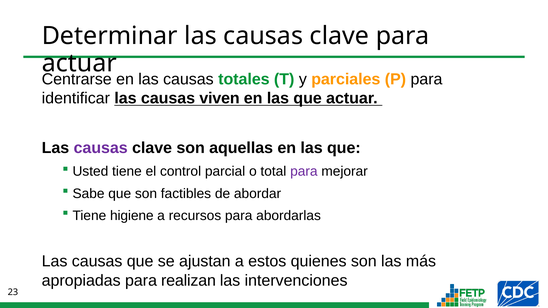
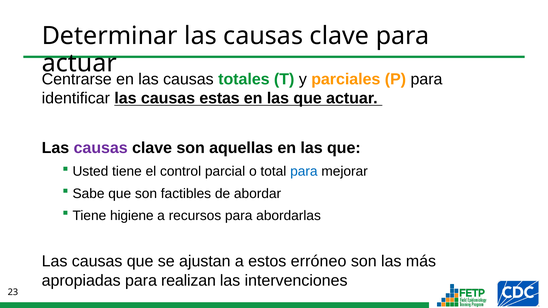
viven: viven -> estas
para at (304, 172) colour: purple -> blue
quienes: quienes -> erróneo
